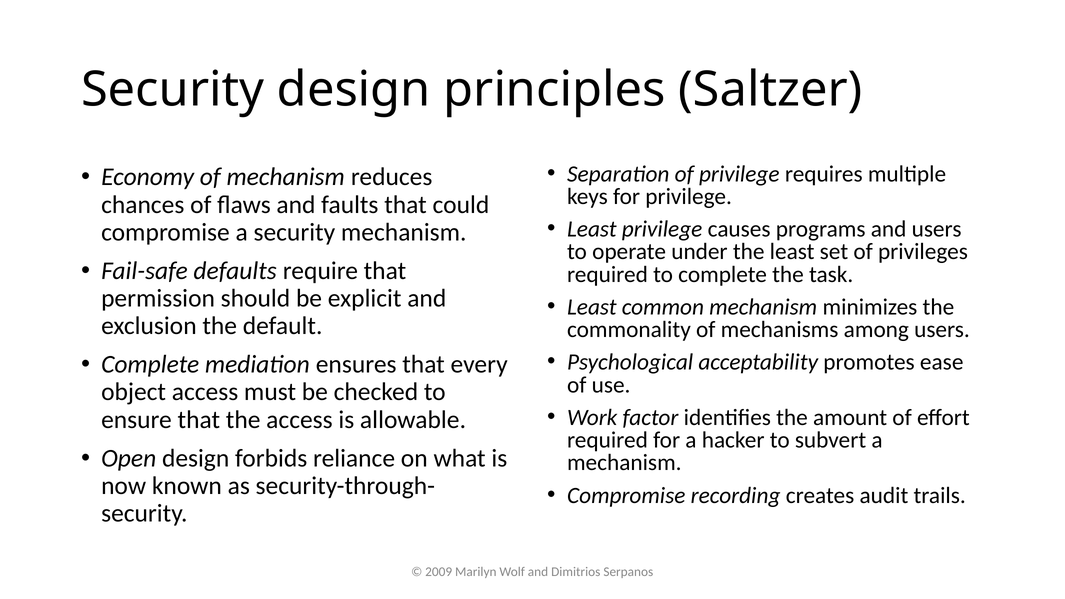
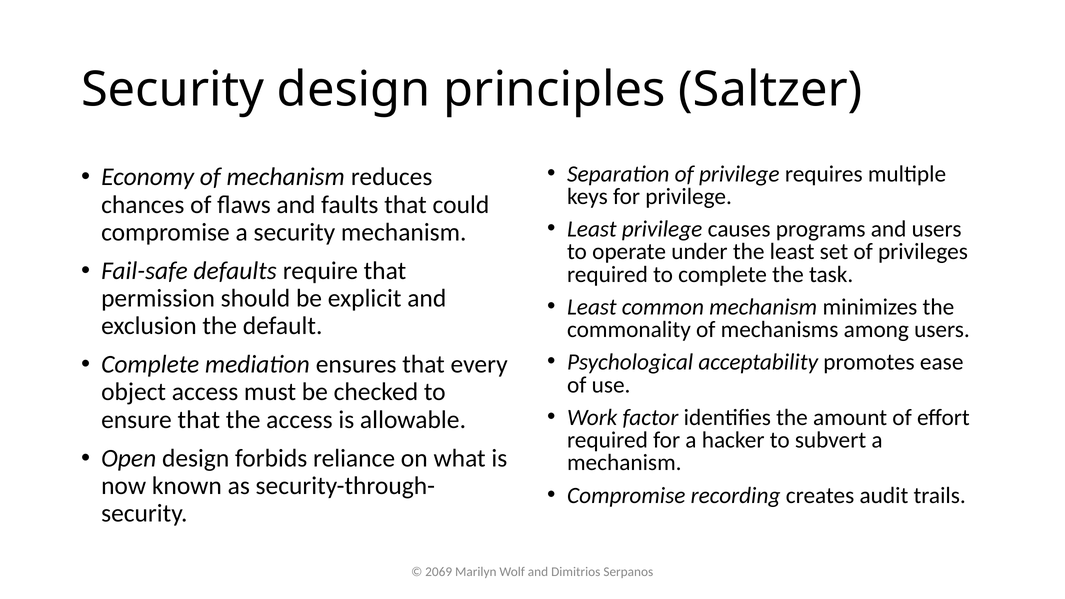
2009: 2009 -> 2069
